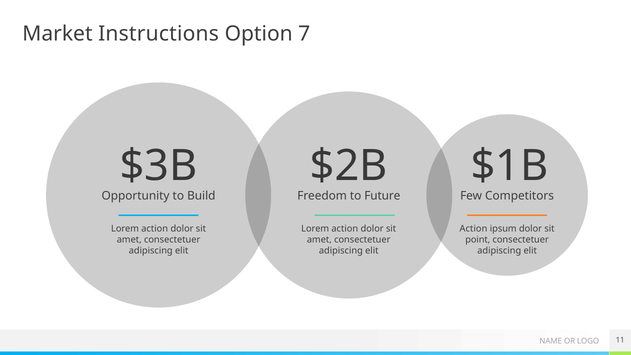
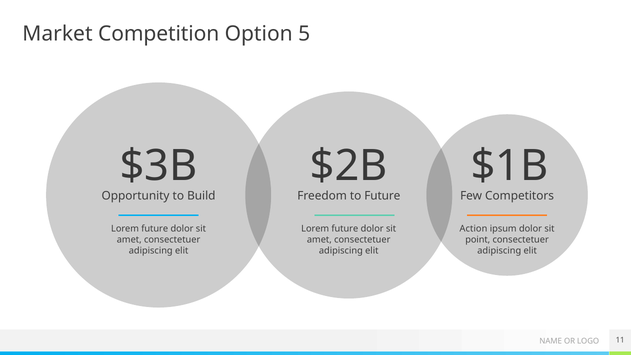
Instructions: Instructions -> Competition
7: 7 -> 5
action at (155, 228): action -> future
action at (345, 228): action -> future
